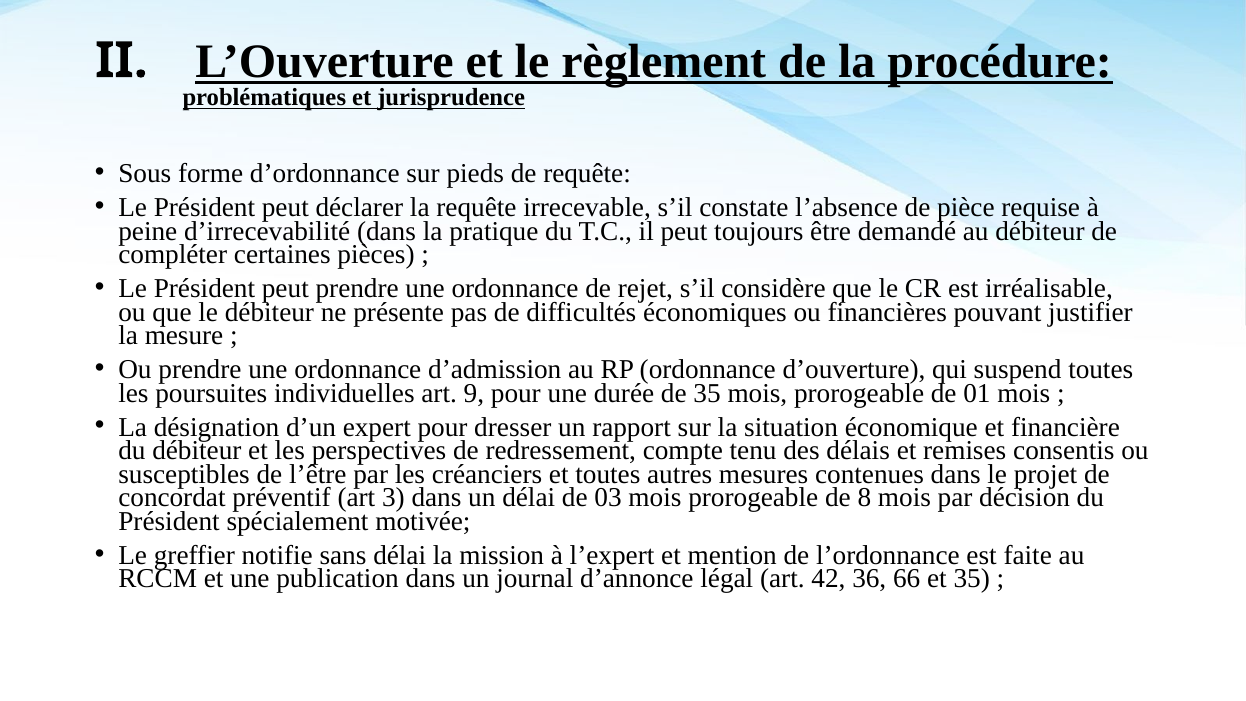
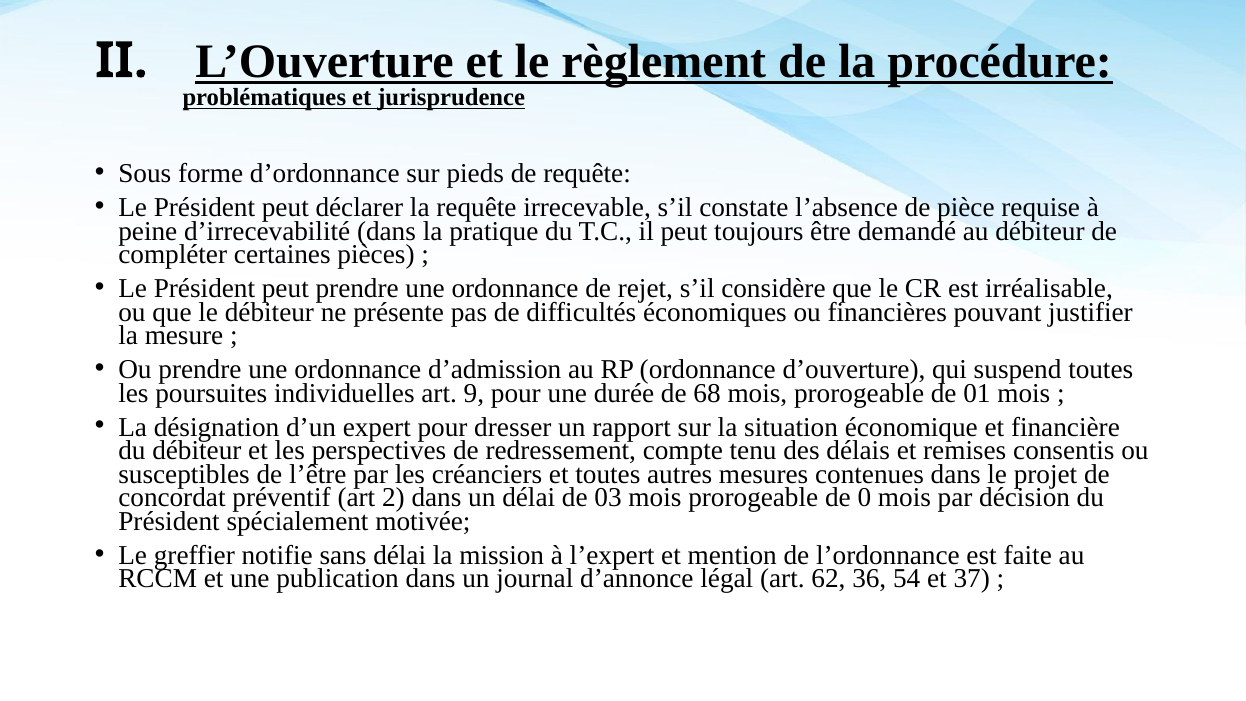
de 35: 35 -> 68
3: 3 -> 2
8: 8 -> 0
42: 42 -> 62
66: 66 -> 54
et 35: 35 -> 37
